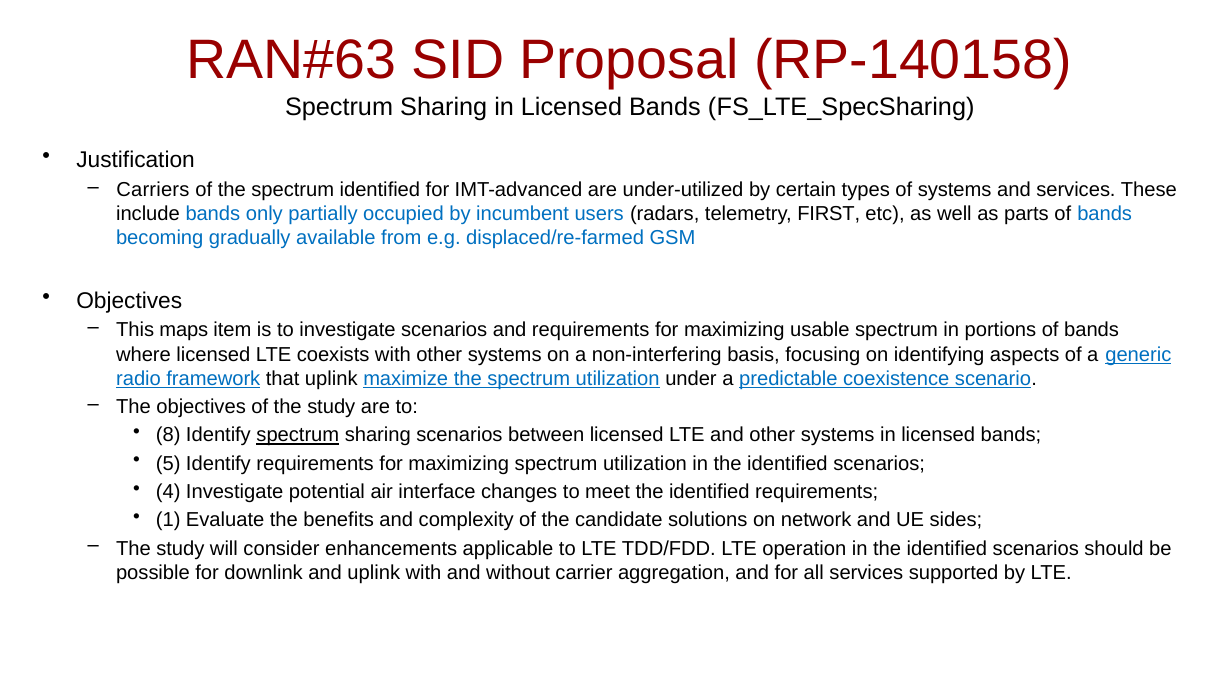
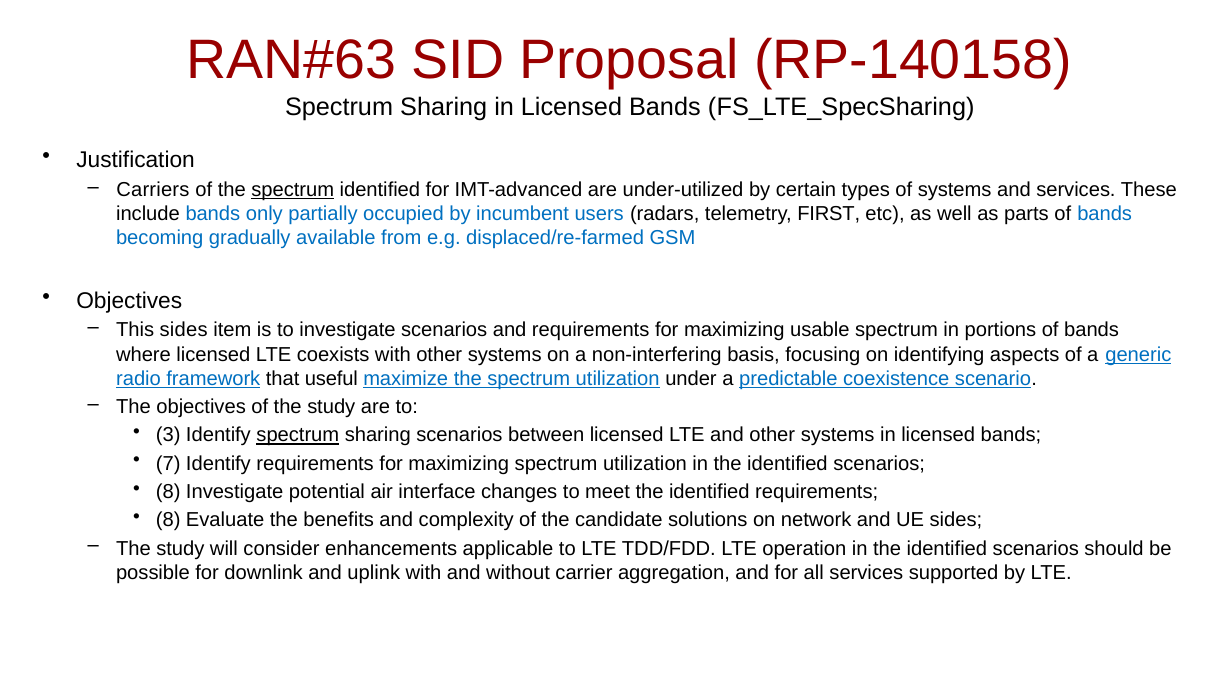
spectrum at (293, 190) underline: none -> present
This maps: maps -> sides
that uplink: uplink -> useful
8: 8 -> 3
5: 5 -> 7
4 at (168, 492): 4 -> 8
1 at (168, 520): 1 -> 8
